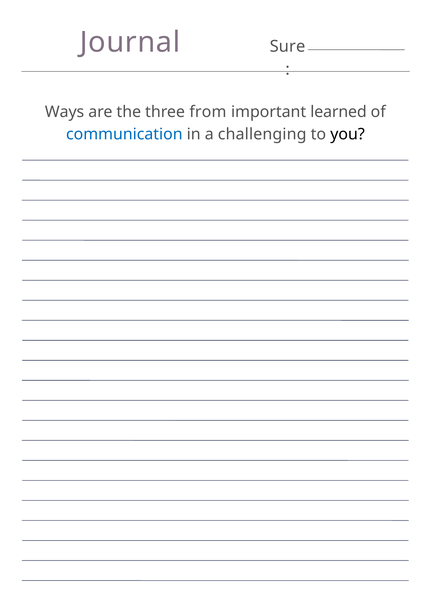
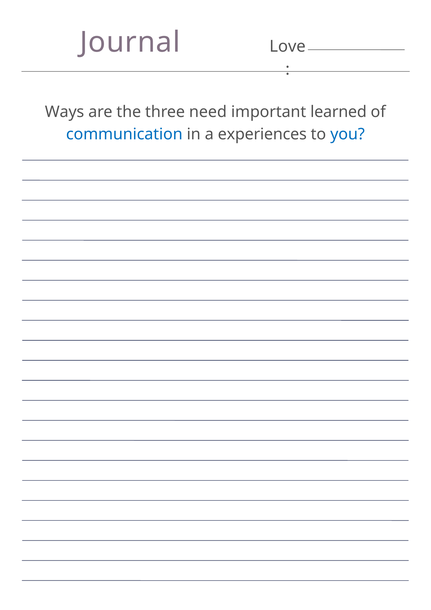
Sure: Sure -> Love
from: from -> need
challenging: challenging -> experiences
you colour: black -> blue
